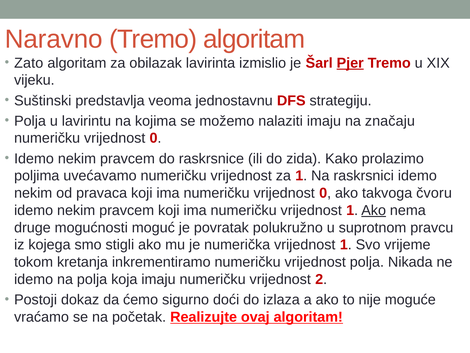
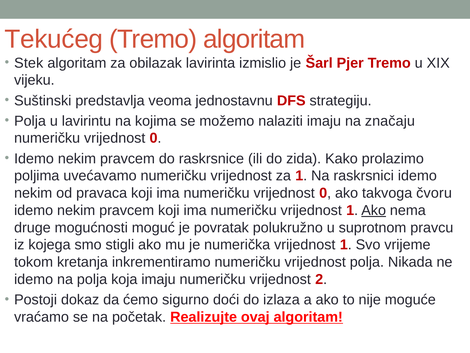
Naravno: Naravno -> Tekućeg
Zato: Zato -> Stek
Pjer underline: present -> none
